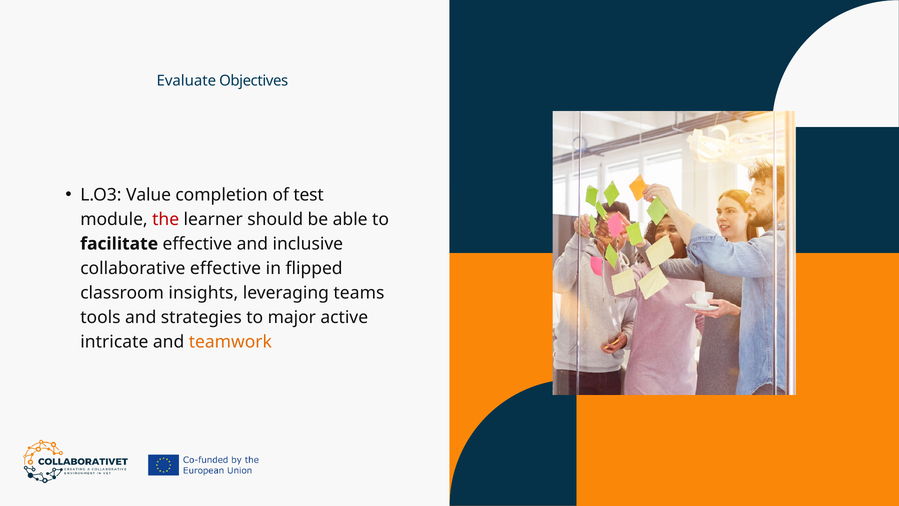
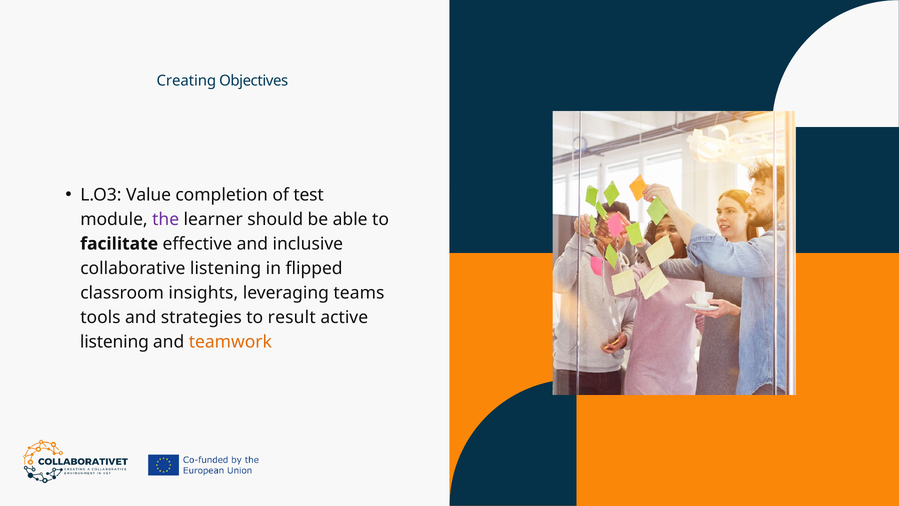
Evaluate: Evaluate -> Creating
the colour: red -> purple
collaborative effective: effective -> listening
major: major -> result
intricate at (114, 342): intricate -> listening
